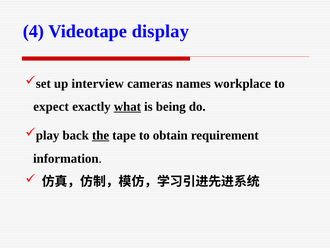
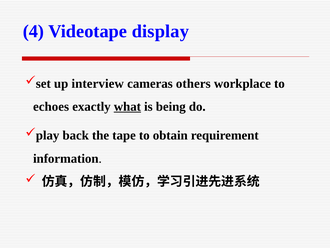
names: names -> others
expect: expect -> echoes
the underline: present -> none
